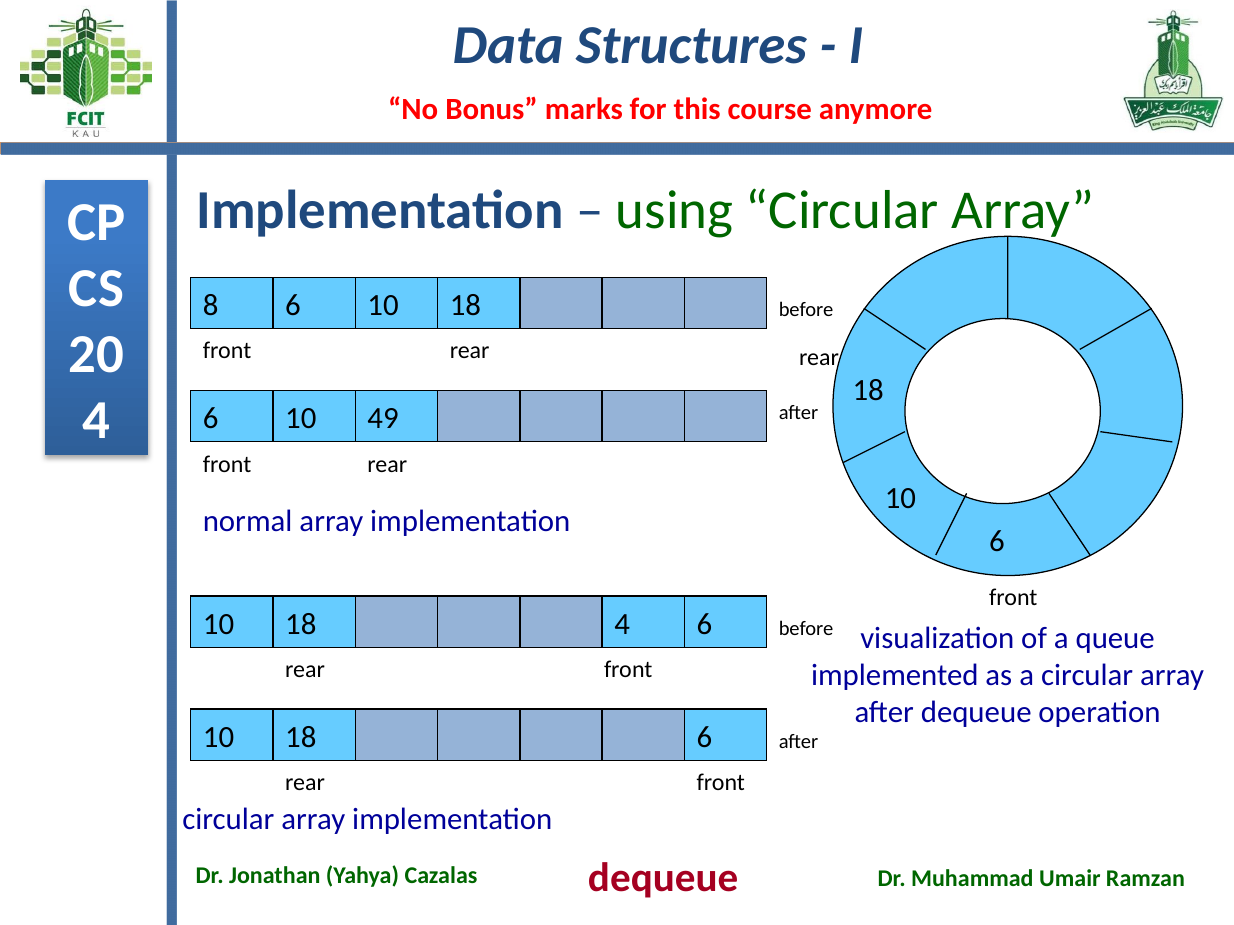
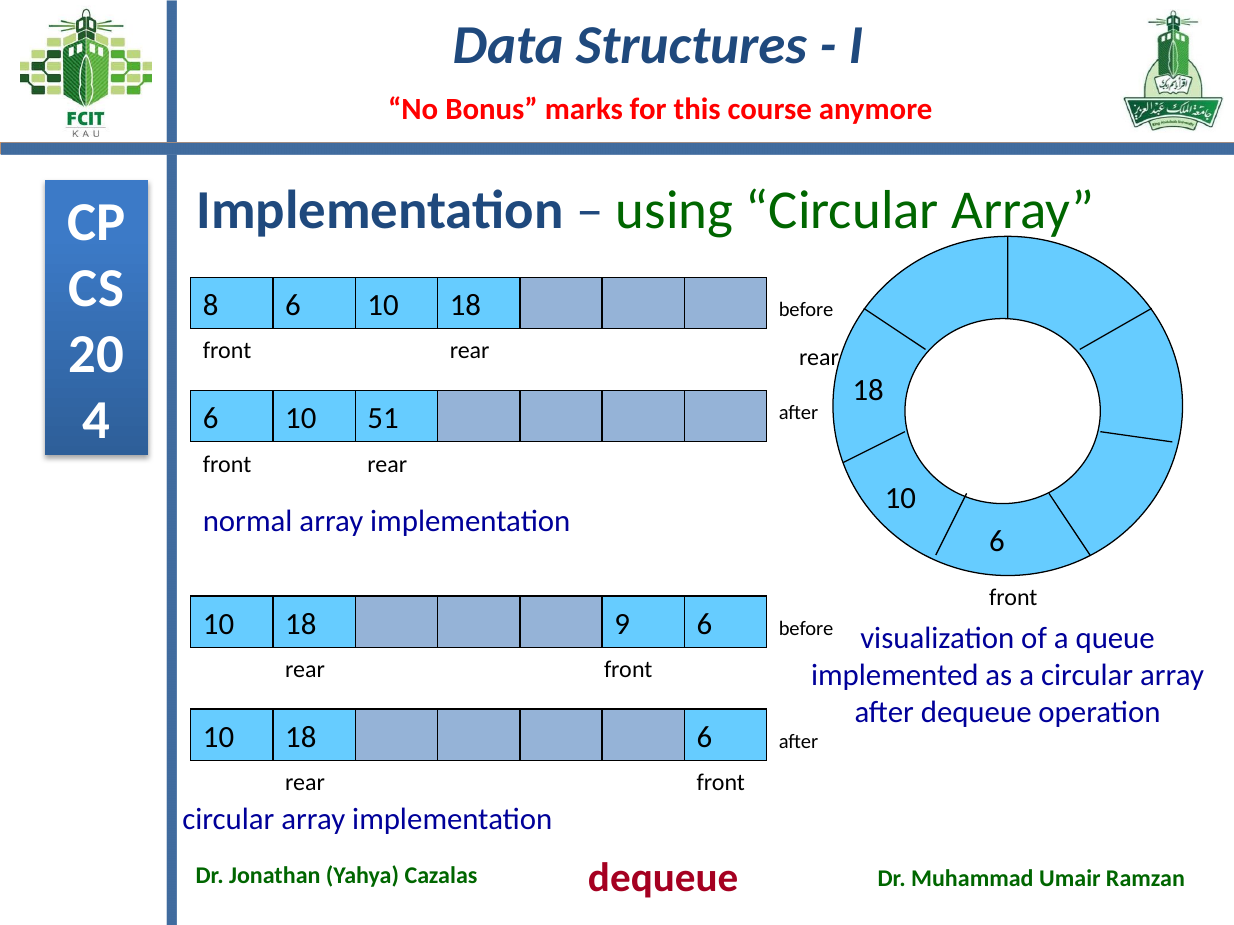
49: 49 -> 51
18 4: 4 -> 9
